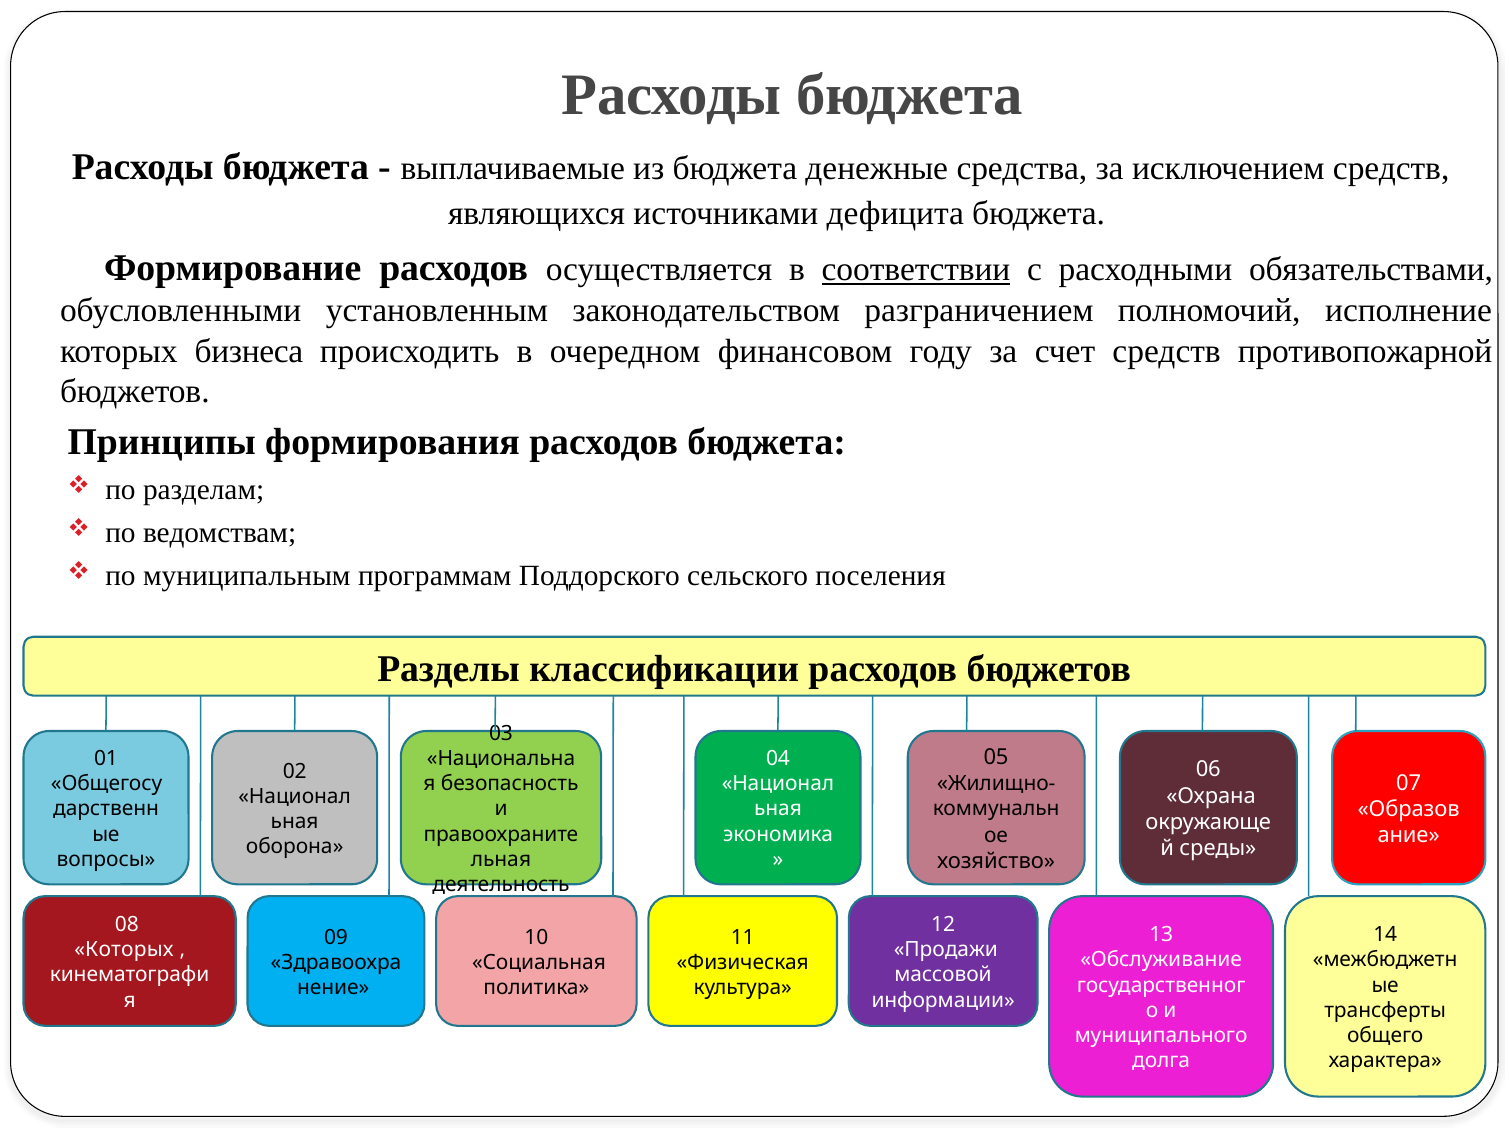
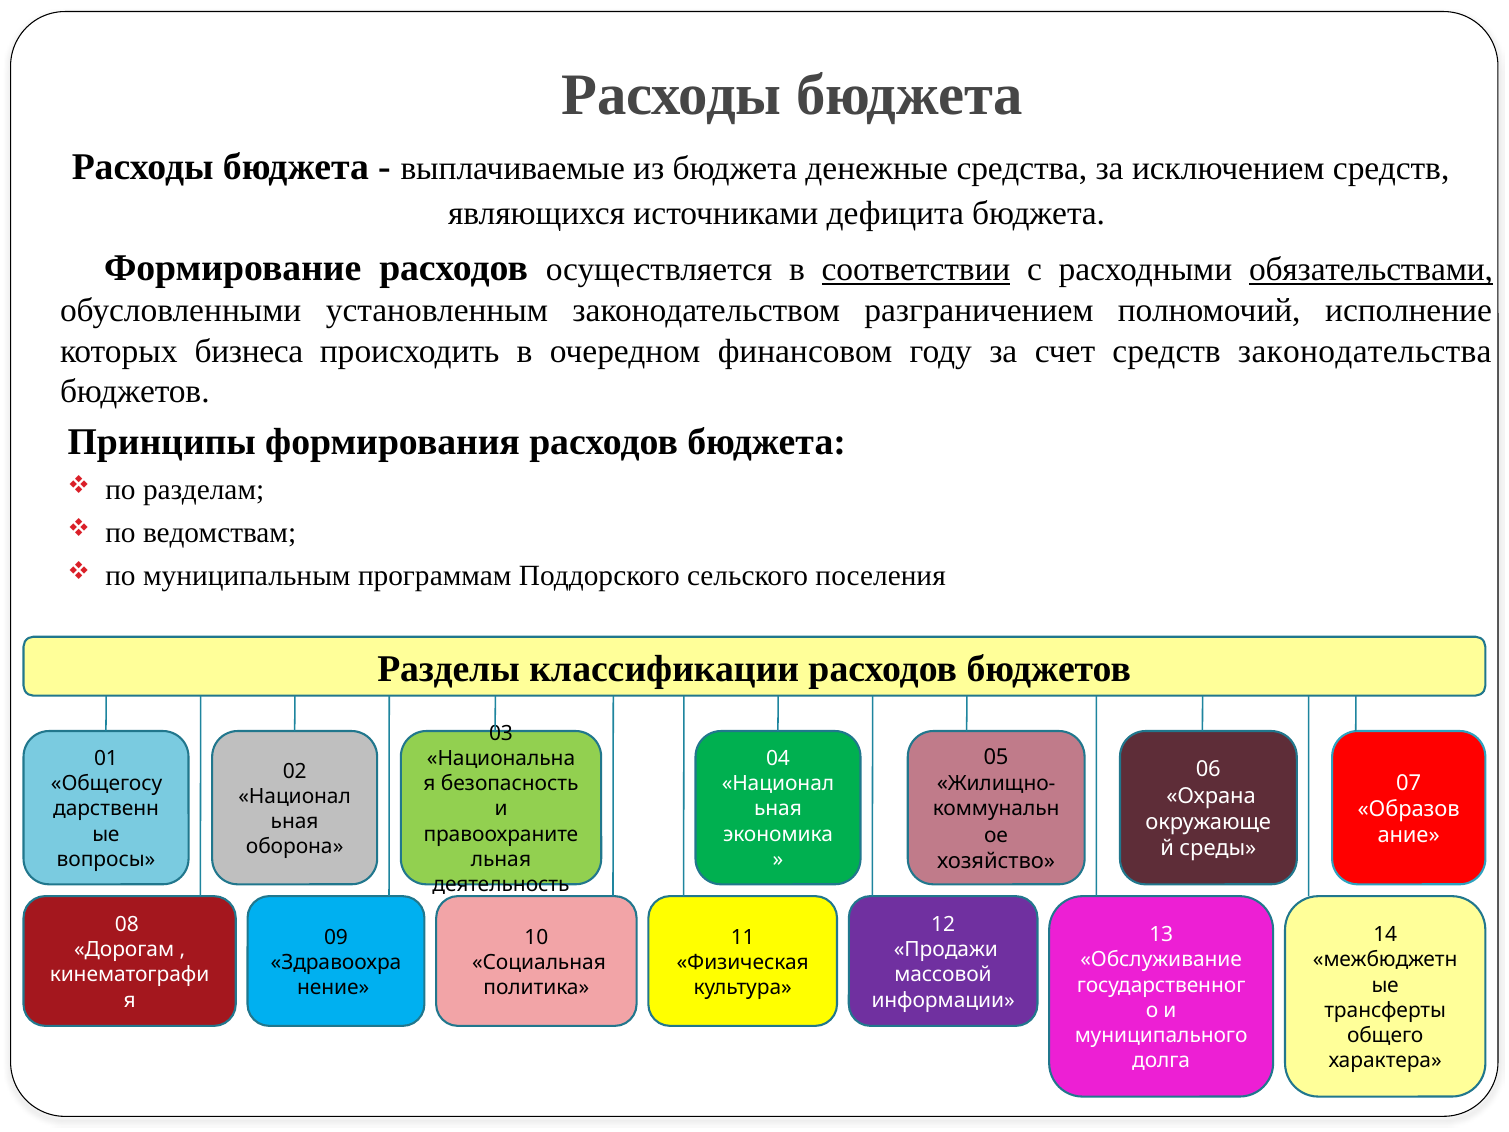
обязательствами underline: none -> present
противопожарной: противопожарной -> законодательства
Которых at (124, 950): Которых -> Дорогам
